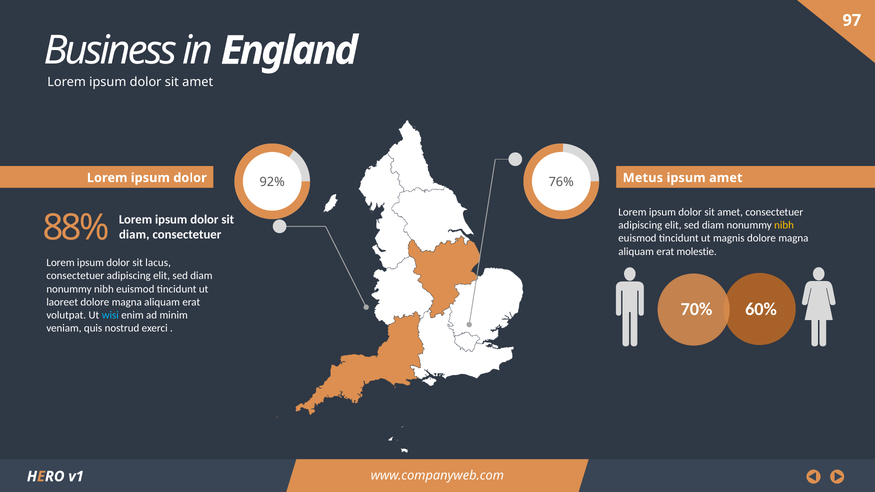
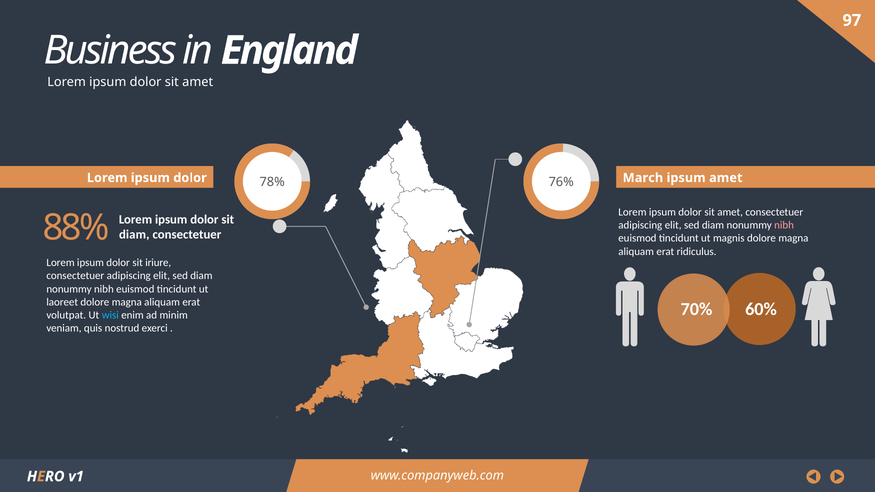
92%: 92% -> 78%
Metus: Metus -> March
nibh at (784, 225) colour: yellow -> pink
molestie: molestie -> ridiculus
lacus: lacus -> iriure
